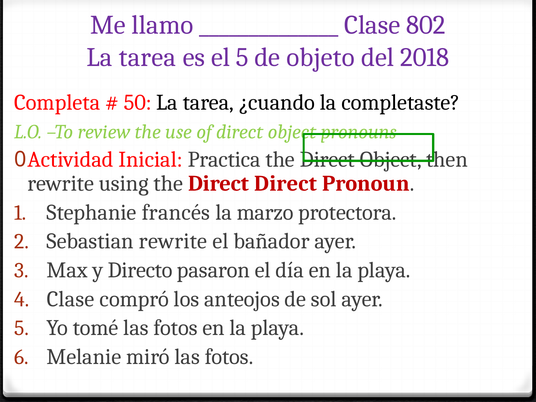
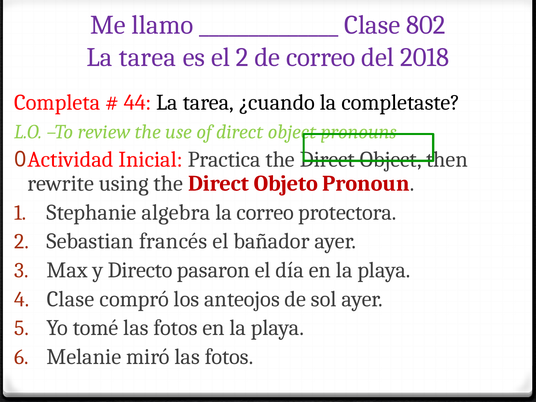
el 5: 5 -> 2
de objeto: objeto -> correo
50: 50 -> 44
Direct Direct: Direct -> Objeto
francés: francés -> algebra
la marzo: marzo -> correo
Sebastian rewrite: rewrite -> francés
